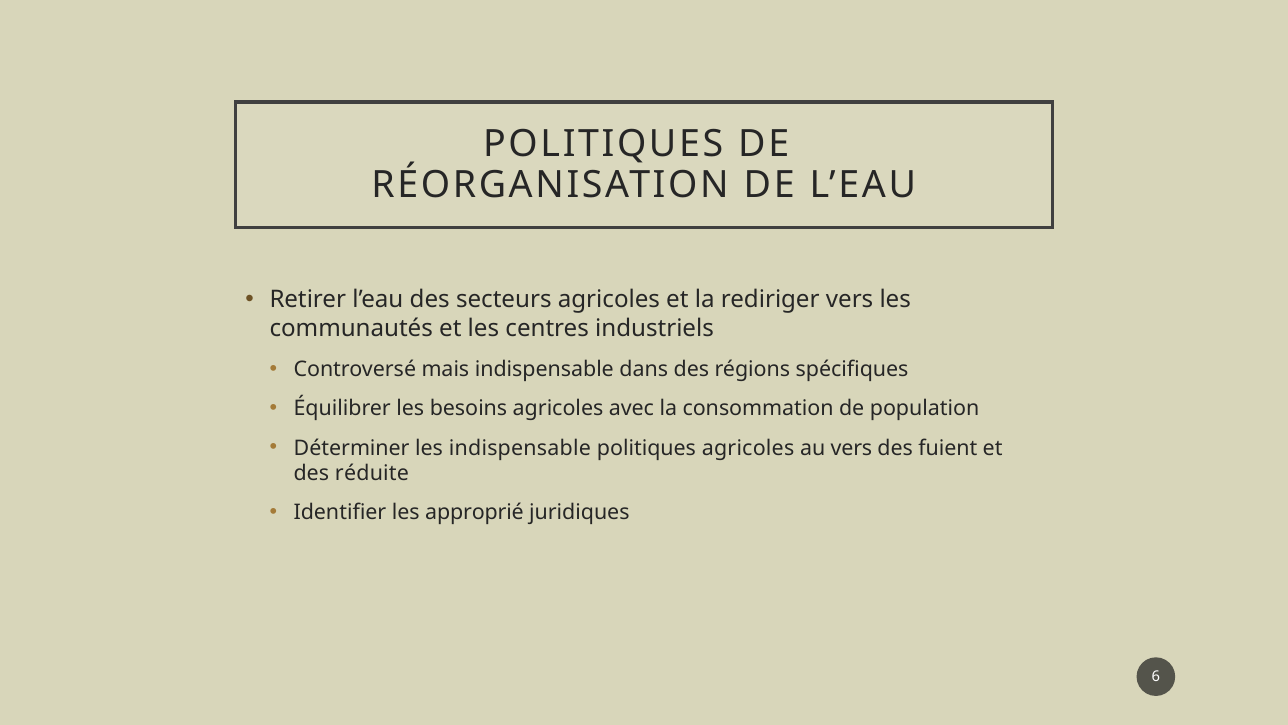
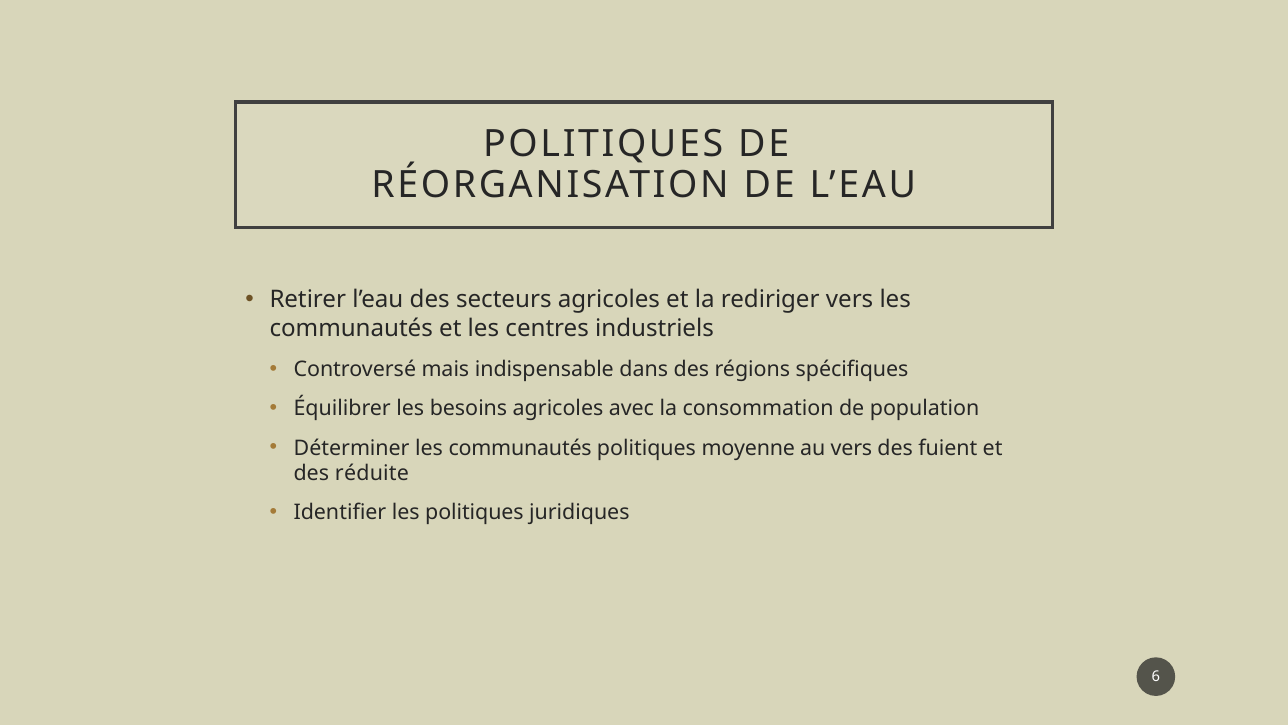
Déterminer les indispensable: indispensable -> communautés
politiques agricoles: agricoles -> moyenne
les approprié: approprié -> politiques
